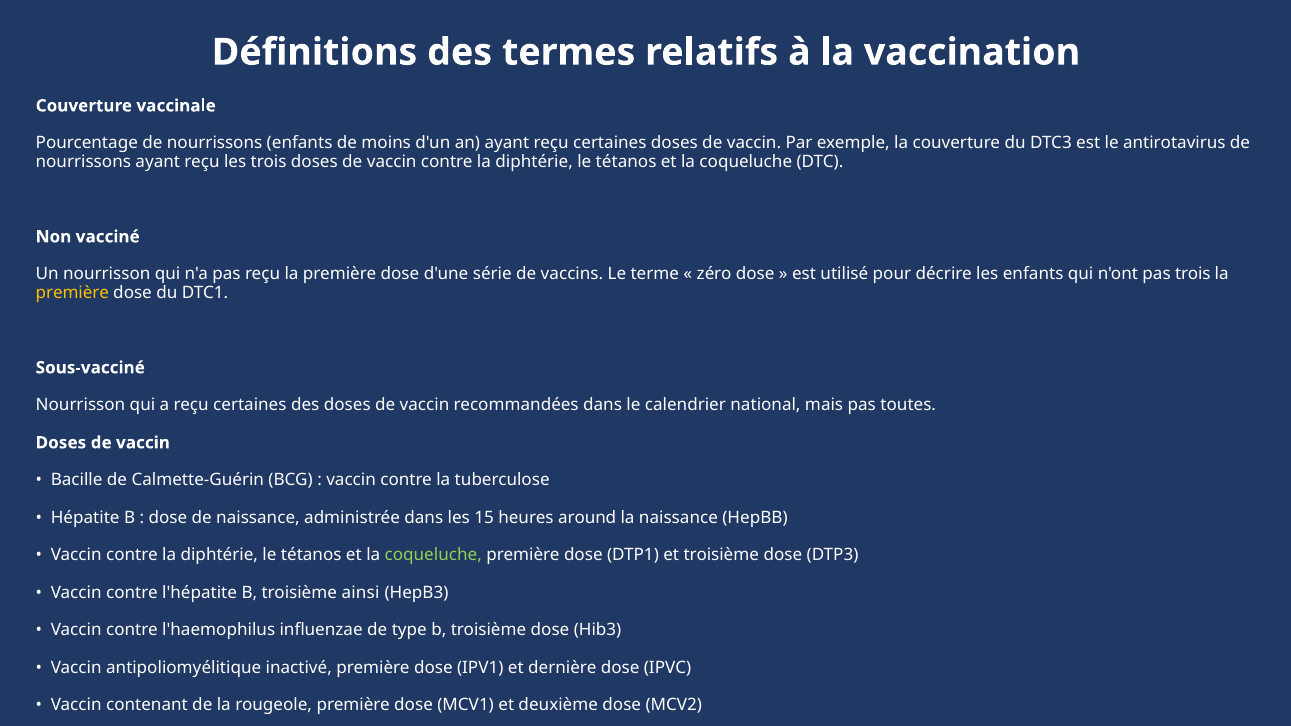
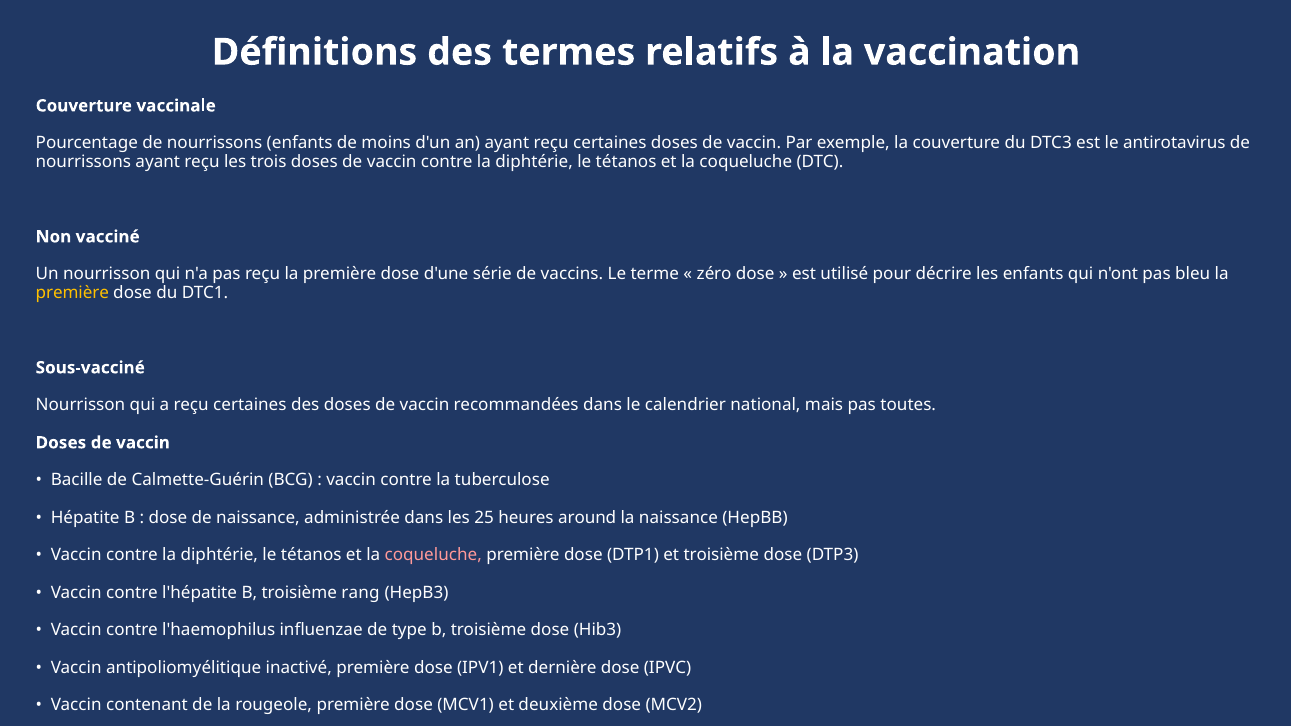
pas trois: trois -> bleu
15: 15 -> 25
coqueluche at (433, 555) colour: light green -> pink
ainsi: ainsi -> rang
